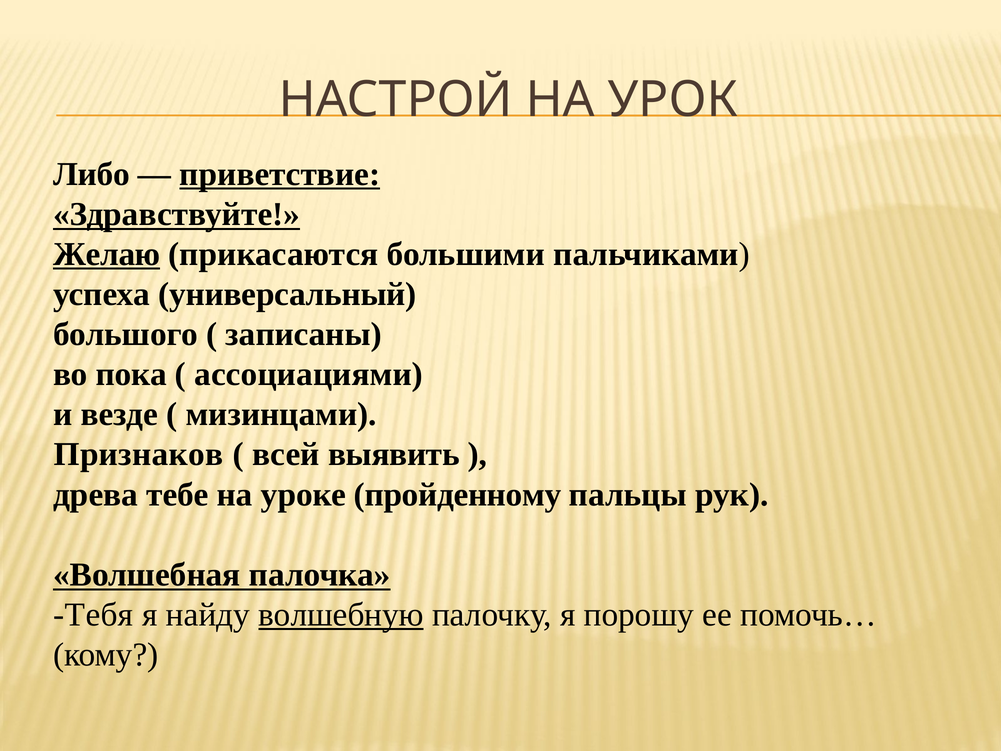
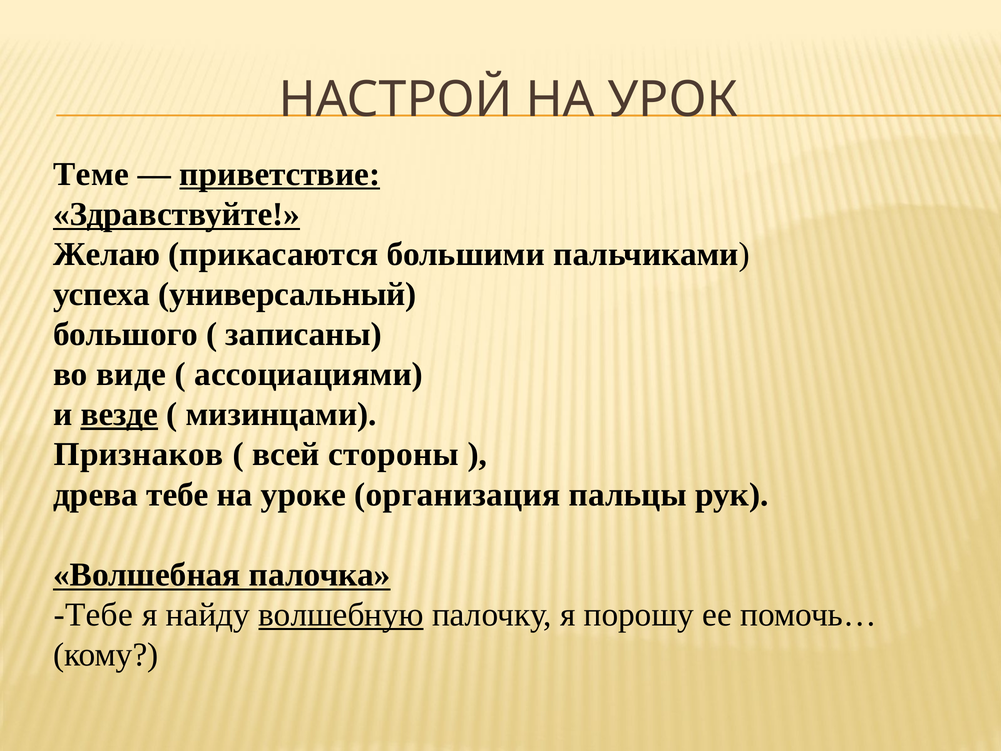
Либо: Либо -> Теме
Желаю underline: present -> none
пока: пока -> виде
везде underline: none -> present
выявить: выявить -> стороны
пройденному: пройденному -> организация
Тебя at (93, 614): Тебя -> Тебе
